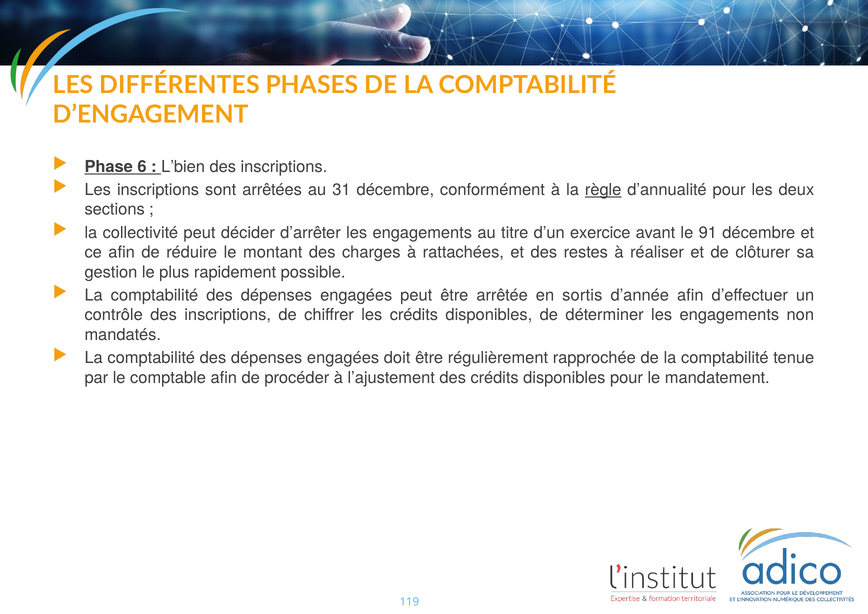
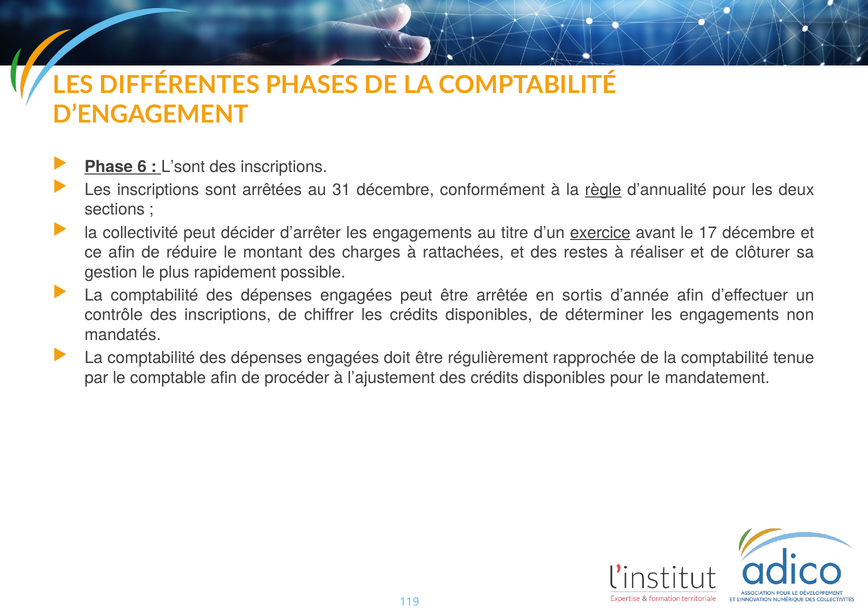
L’bien: L’bien -> L’sont
exercice underline: none -> present
91: 91 -> 17
